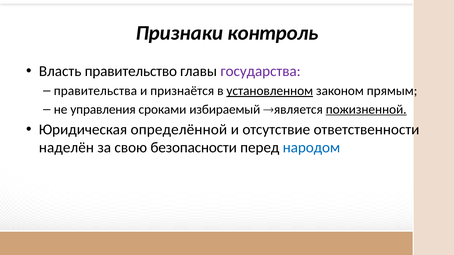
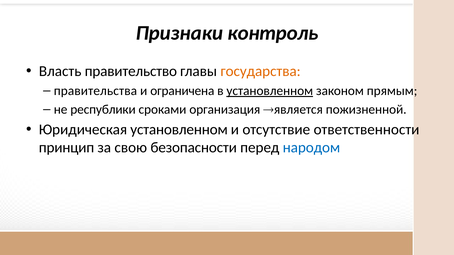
государства colour: purple -> orange
признаётся: признаётся -> ограничена
управления: управления -> республики
избираемый: избираемый -> организация
пожизненной underline: present -> none
Юридическая определённой: определённой -> установленном
наделён: наделён -> принцип
